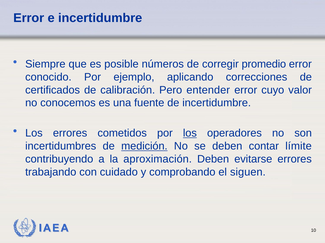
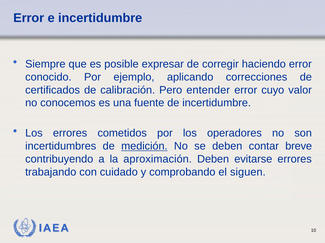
números: números -> expresar
promedio: promedio -> haciendo
los at (190, 134) underline: present -> none
límite: límite -> breve
